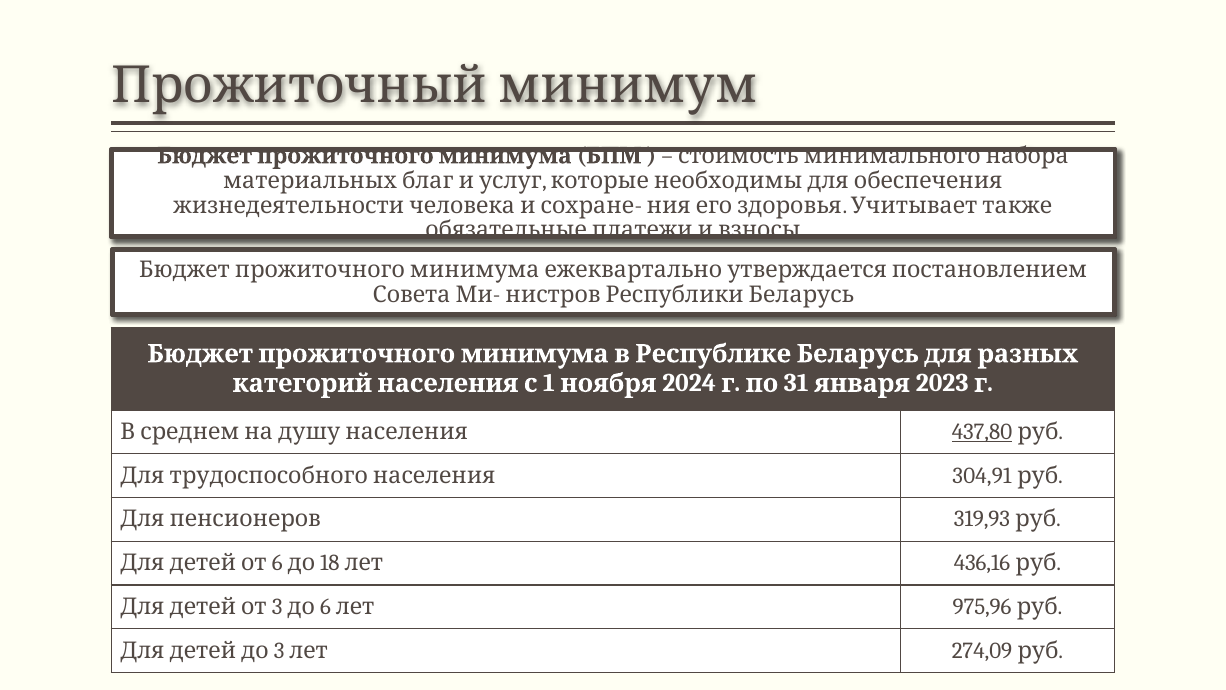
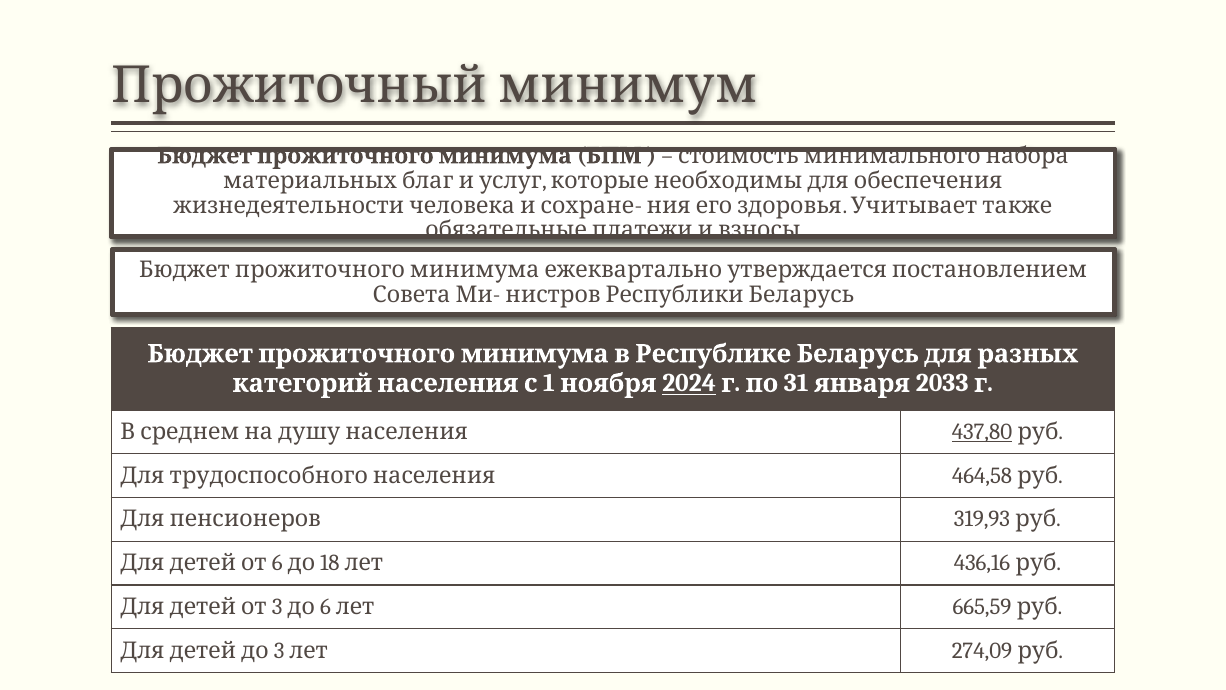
2024 underline: none -> present
2023: 2023 -> 2033
304,91: 304,91 -> 464,58
975,96: 975,96 -> 665,59
